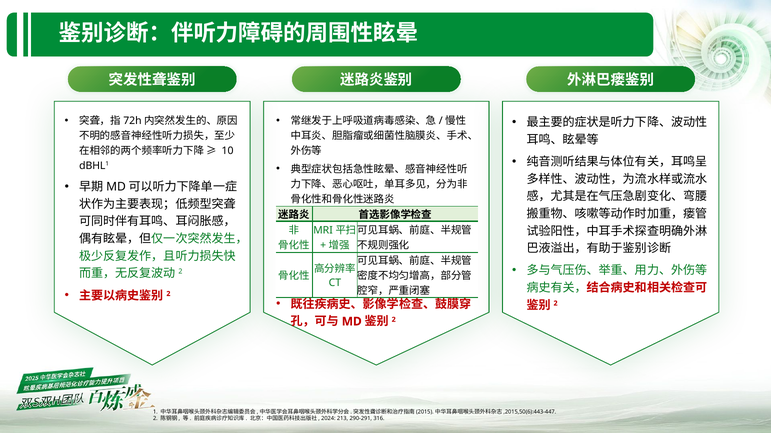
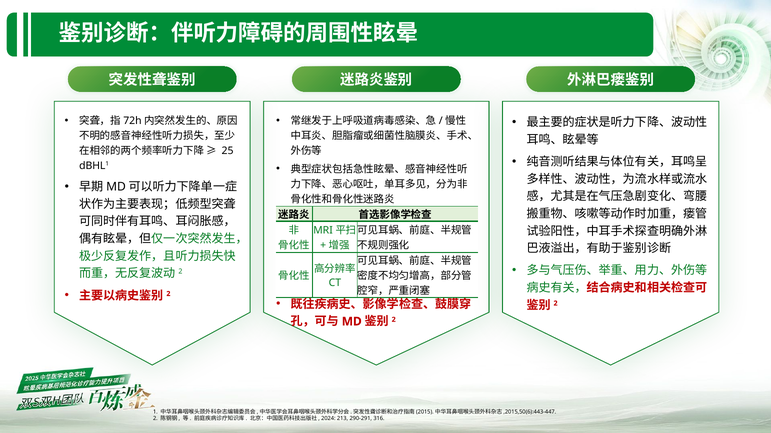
10: 10 -> 25
